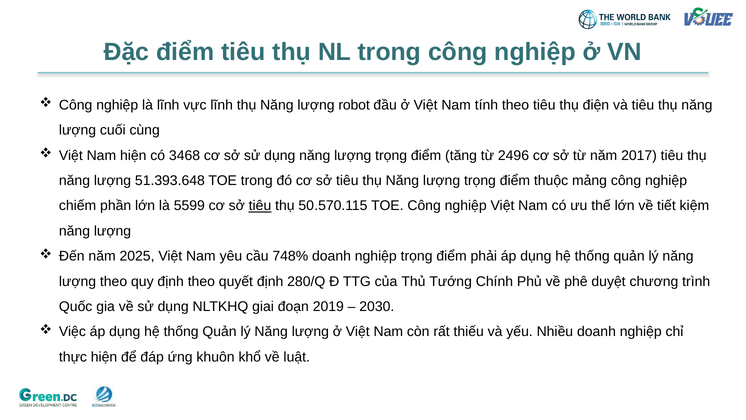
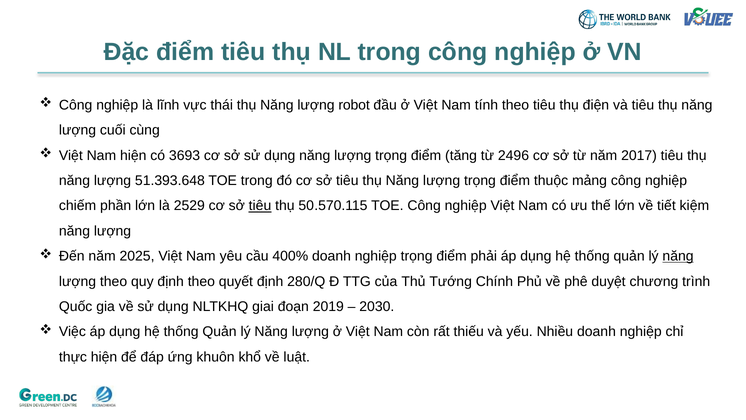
vực lĩnh: lĩnh -> thái
3468: 3468 -> 3693
5599: 5599 -> 2529
748%: 748% -> 400%
năng at (678, 256) underline: none -> present
